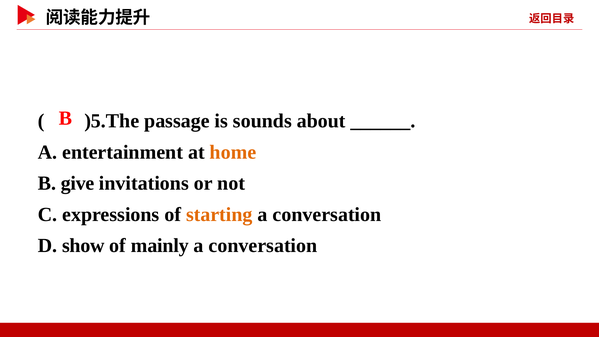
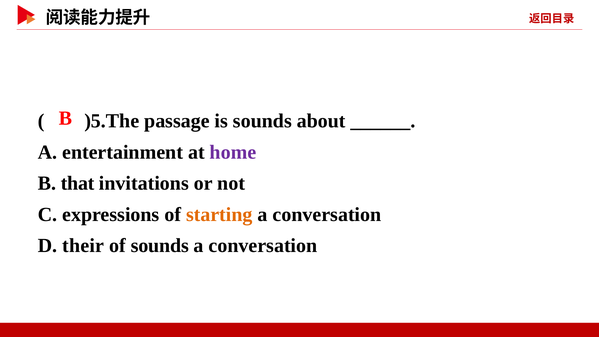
home colour: orange -> purple
give: give -> that
show: show -> their
of mainly: mainly -> sounds
